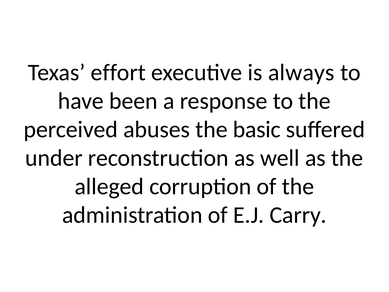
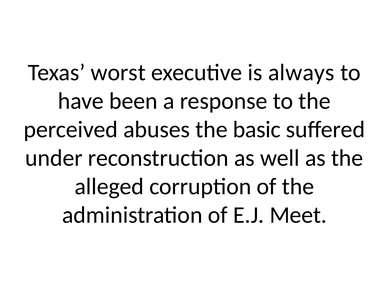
effort: effort -> worst
Carry: Carry -> Meet
